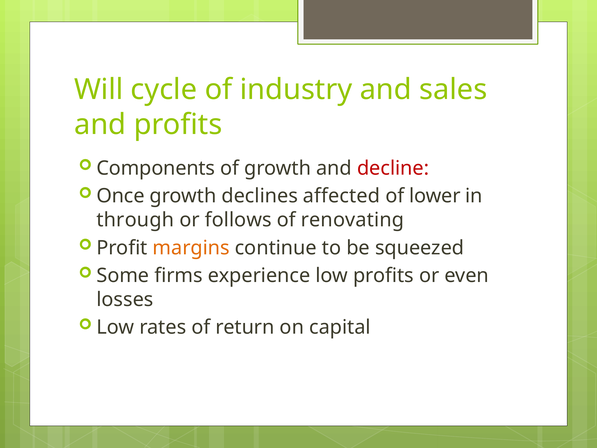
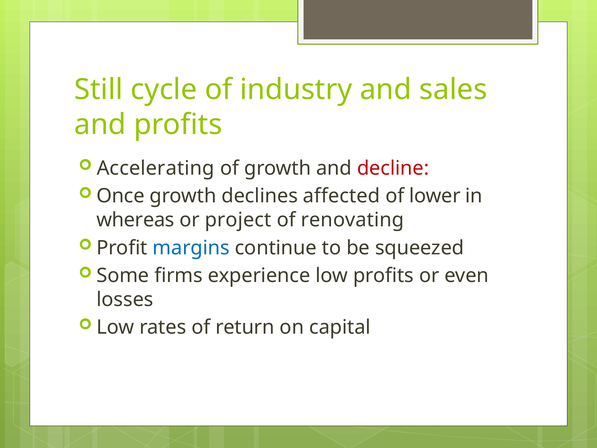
Will: Will -> Still
Components: Components -> Accelerating
through: through -> whereas
follows: follows -> project
margins colour: orange -> blue
